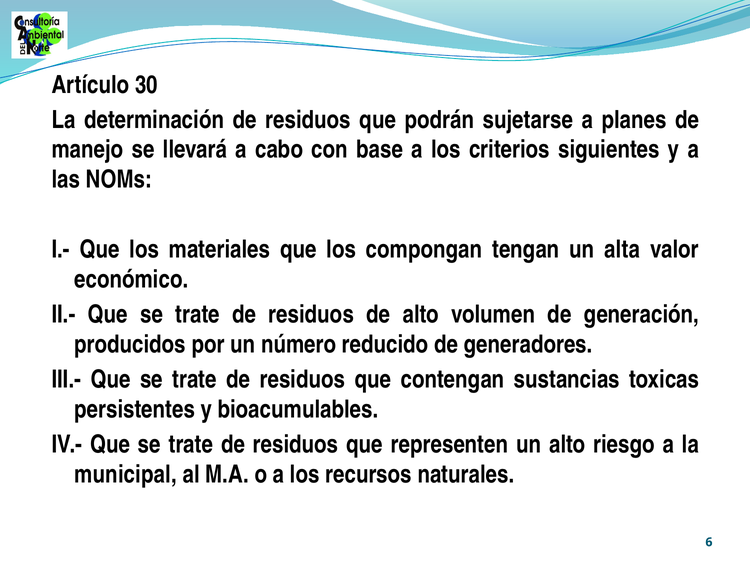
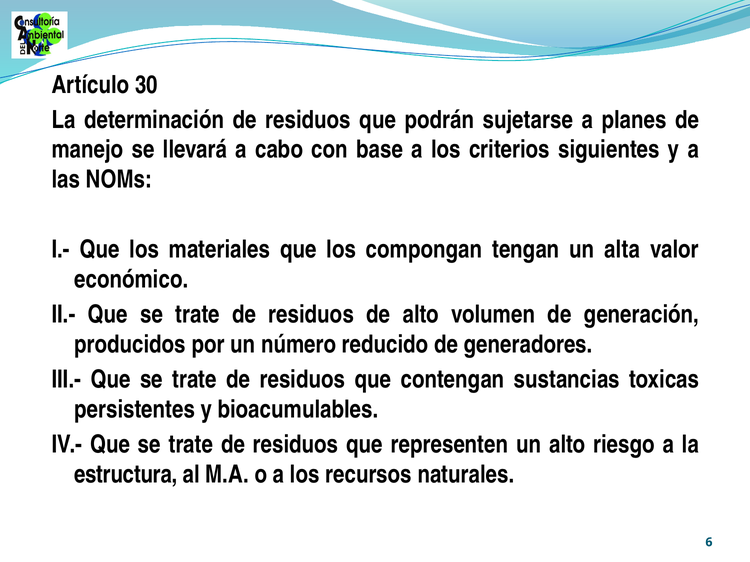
municipal: municipal -> estructura
